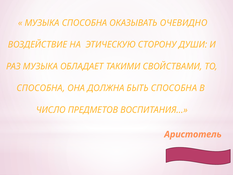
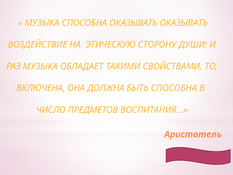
ОКАЗЫВАТЬ ОЧЕВИДНО: ОЧЕВИДНО -> ОКАЗЫВАТЬ
СПОСОБНА at (41, 88): СПОСОБНА -> ВКЛЮЧЕНА
